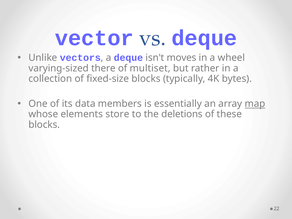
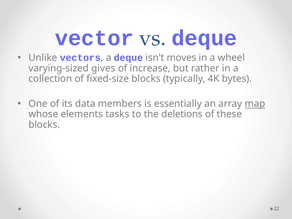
there: there -> gives
multiset: multiset -> increase
store: store -> tasks
